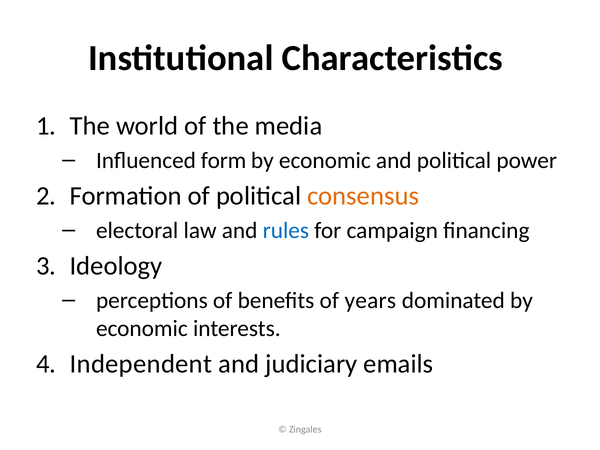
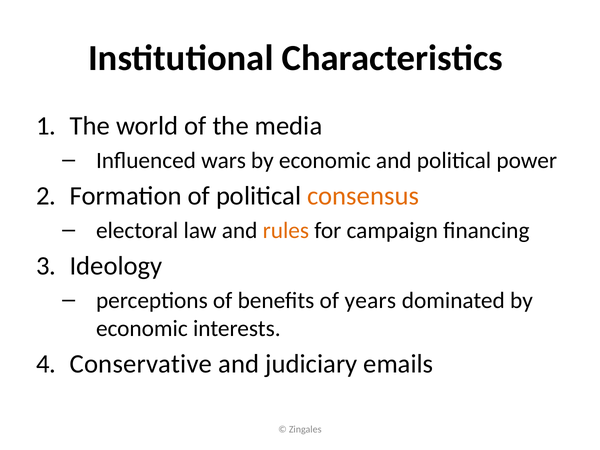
form: form -> wars
rules colour: blue -> orange
Independent: Independent -> Conservative
